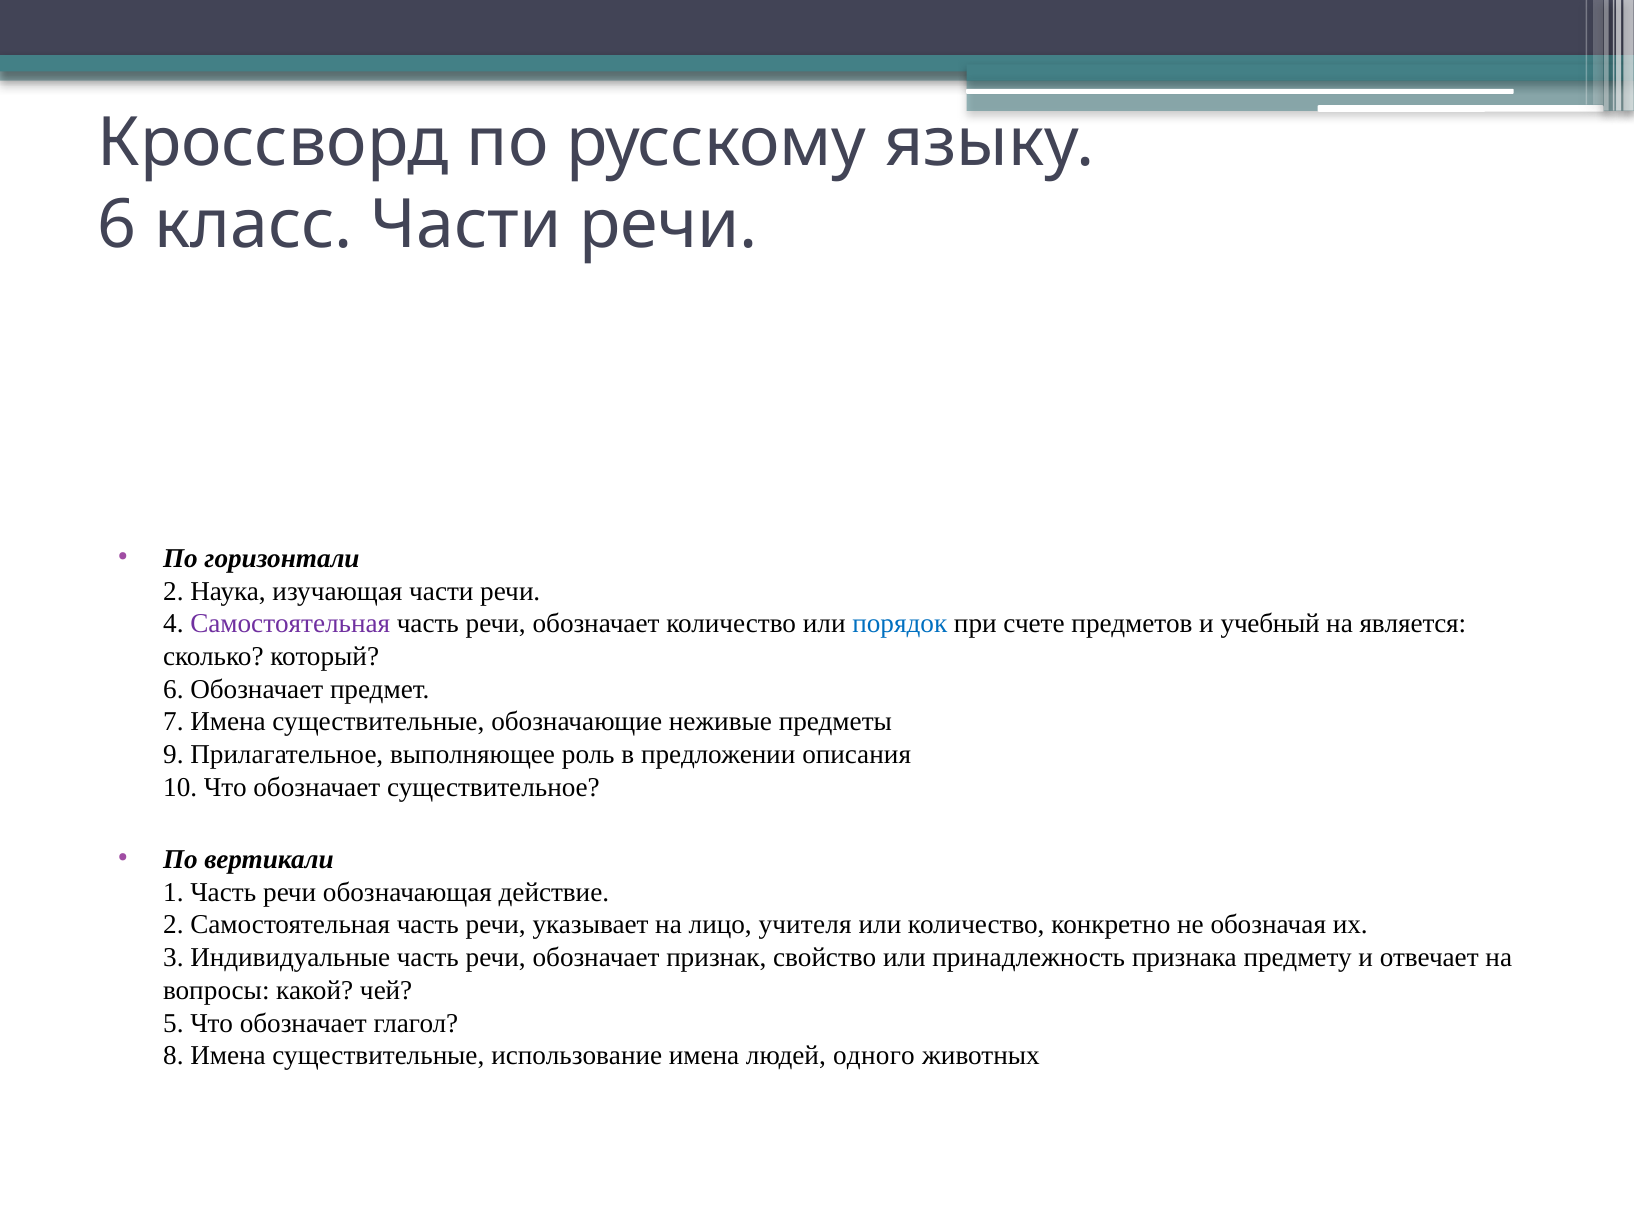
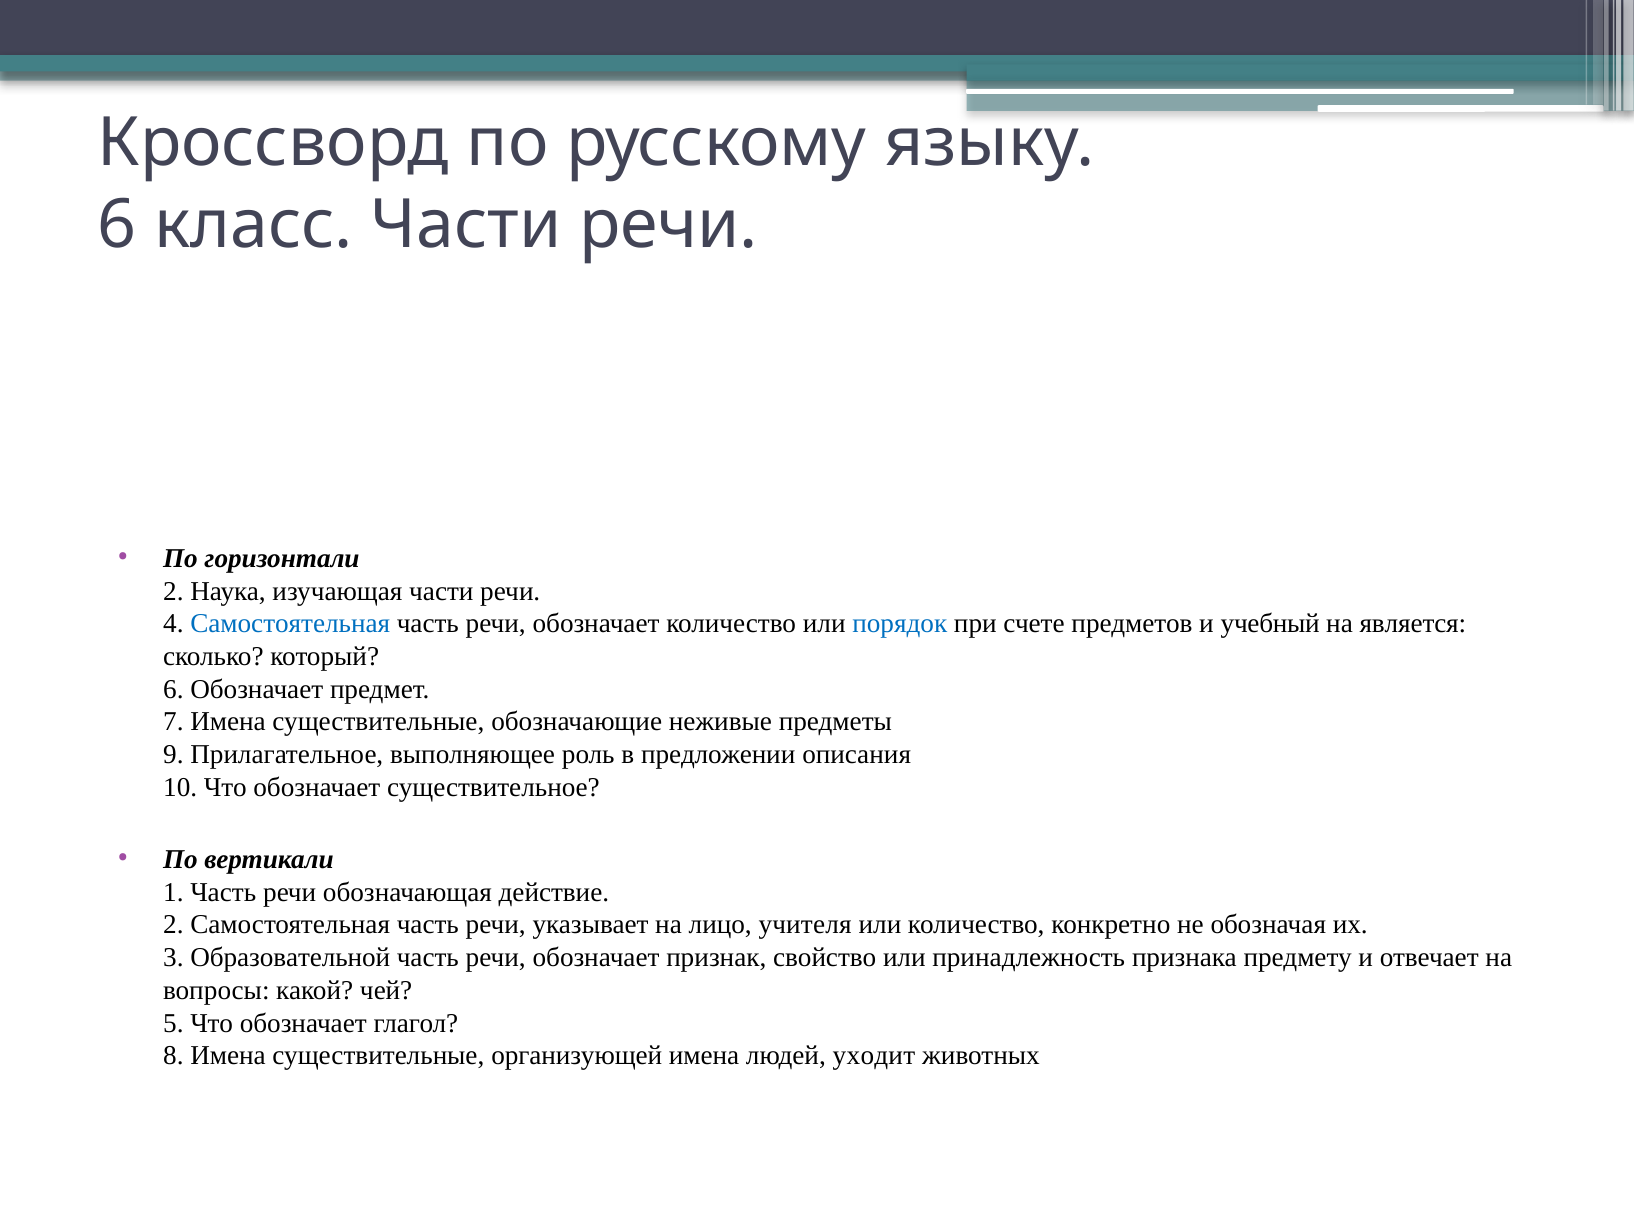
Самостоятельная at (290, 624) colour: purple -> blue
Индивидуальные: Индивидуальные -> Образовательной
использование: использование -> организующей
одного: одного -> уходит
